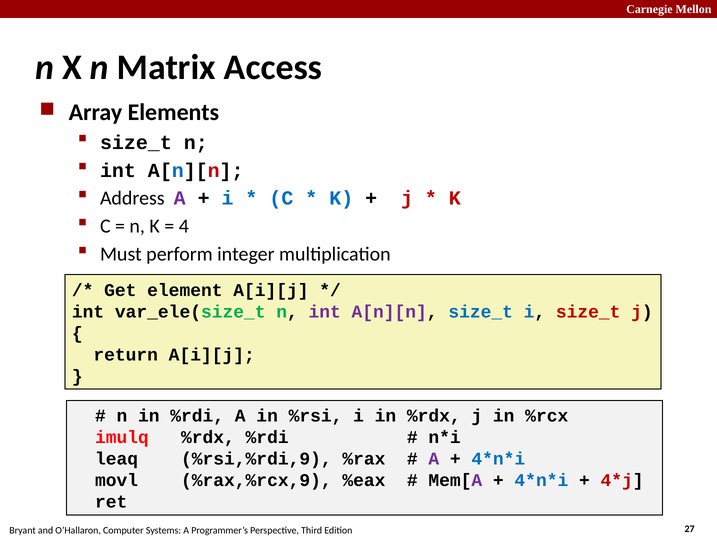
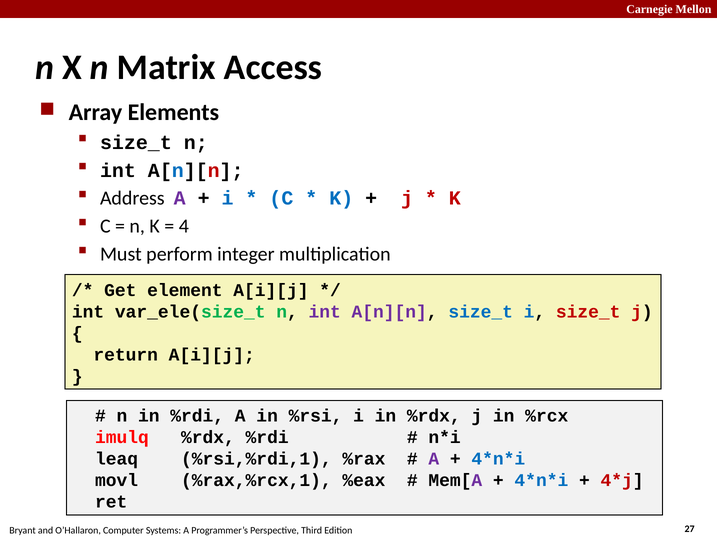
%rsi,%rdi,9: %rsi,%rdi,9 -> %rsi,%rdi,1
%rax,%rcx,9: %rax,%rcx,9 -> %rax,%rcx,1
